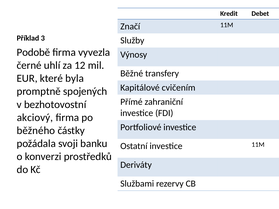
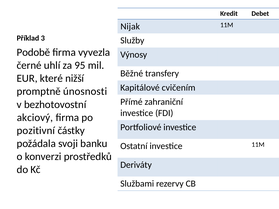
Značí: Značí -> Nijak
12: 12 -> 95
byla: byla -> nižší
spojených: spojených -> únosnosti
běžného: běžného -> pozitivní
